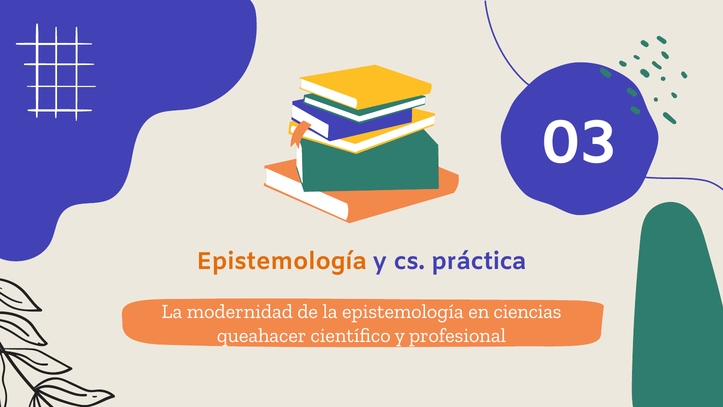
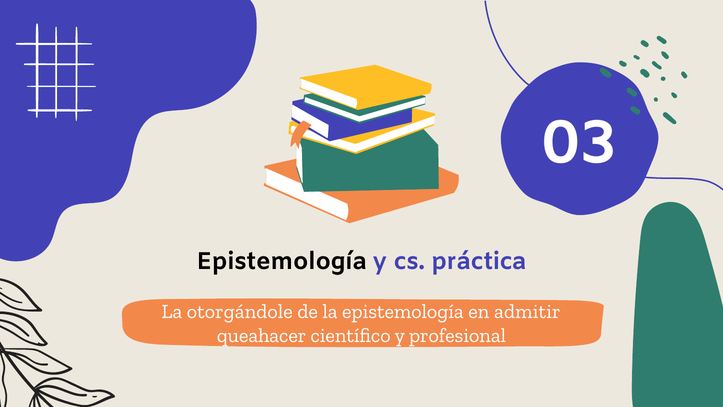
Epistemología at (282, 261) colour: orange -> black
modernidad: modernidad -> otorgándole
ciencias: ciencias -> admitir
